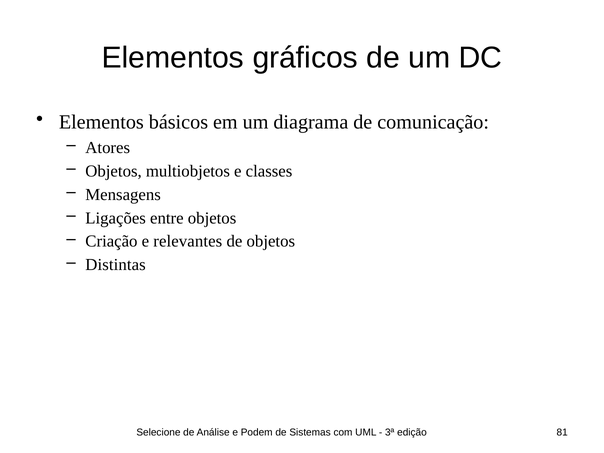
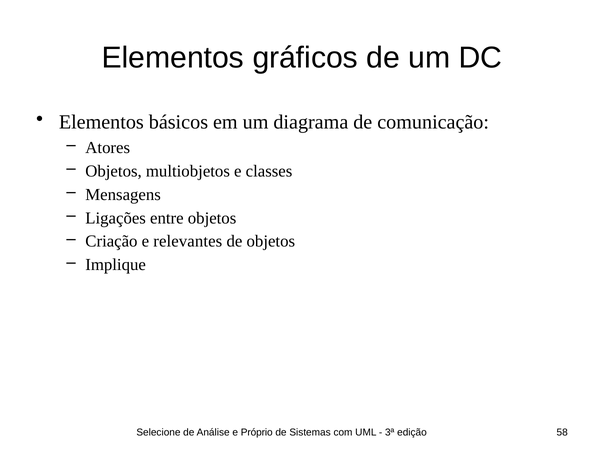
Distintas: Distintas -> Implique
Podem: Podem -> Próprio
81: 81 -> 58
